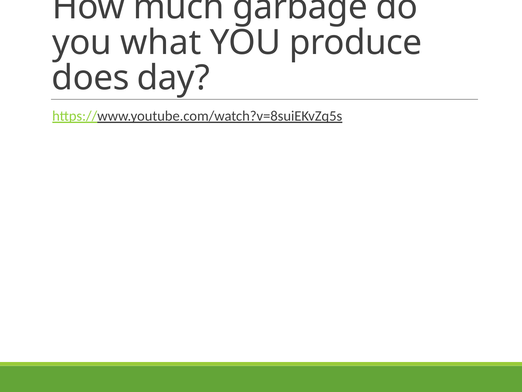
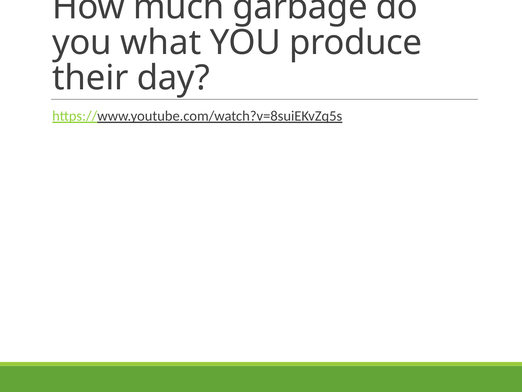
does: does -> their
